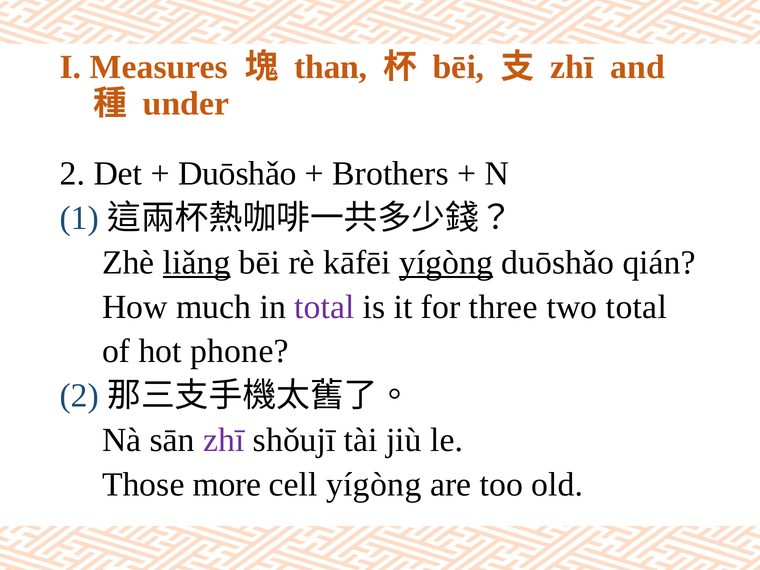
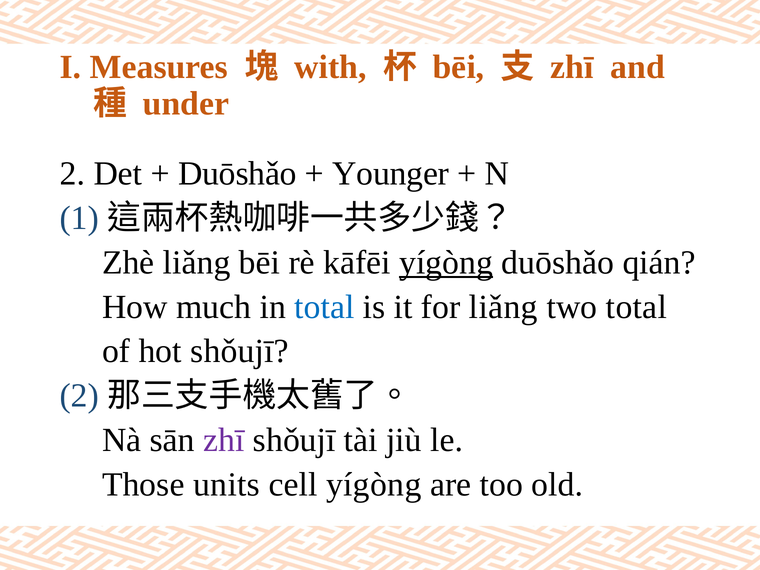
than: than -> with
Brothers: Brothers -> Younger
liǎng at (197, 262) underline: present -> none
total at (324, 307) colour: purple -> blue
for three: three -> liǎng
hot phone: phone -> shǒujī
more: more -> units
